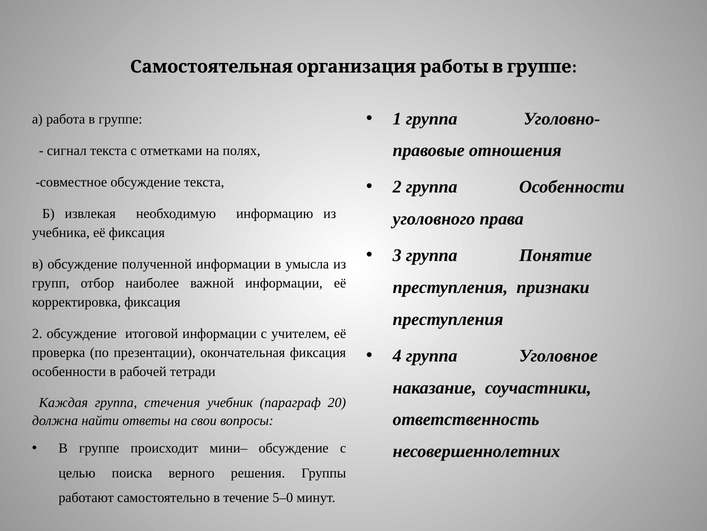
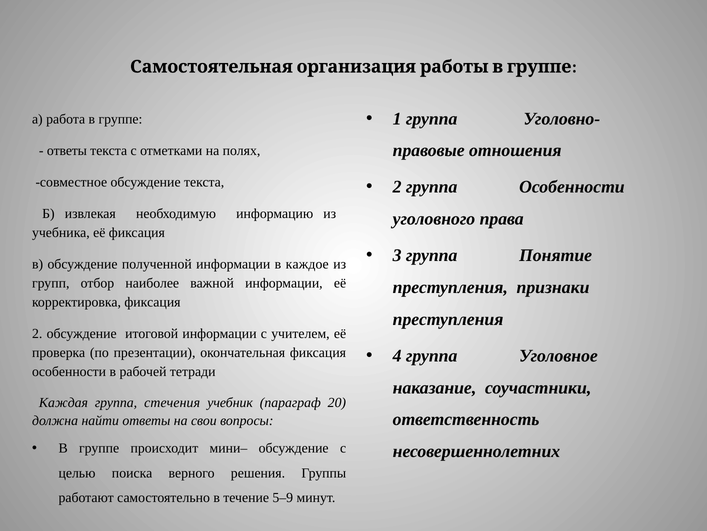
сигнал at (67, 150): сигнал -> ответы
умысла: умысла -> каждое
5–0: 5–0 -> 5–9
